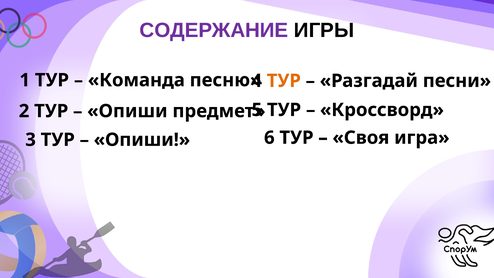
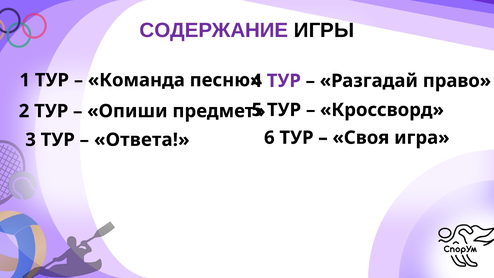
ТУР at (284, 81) colour: orange -> purple
песни: песни -> право
Опиши at (142, 140): Опиши -> Ответа
